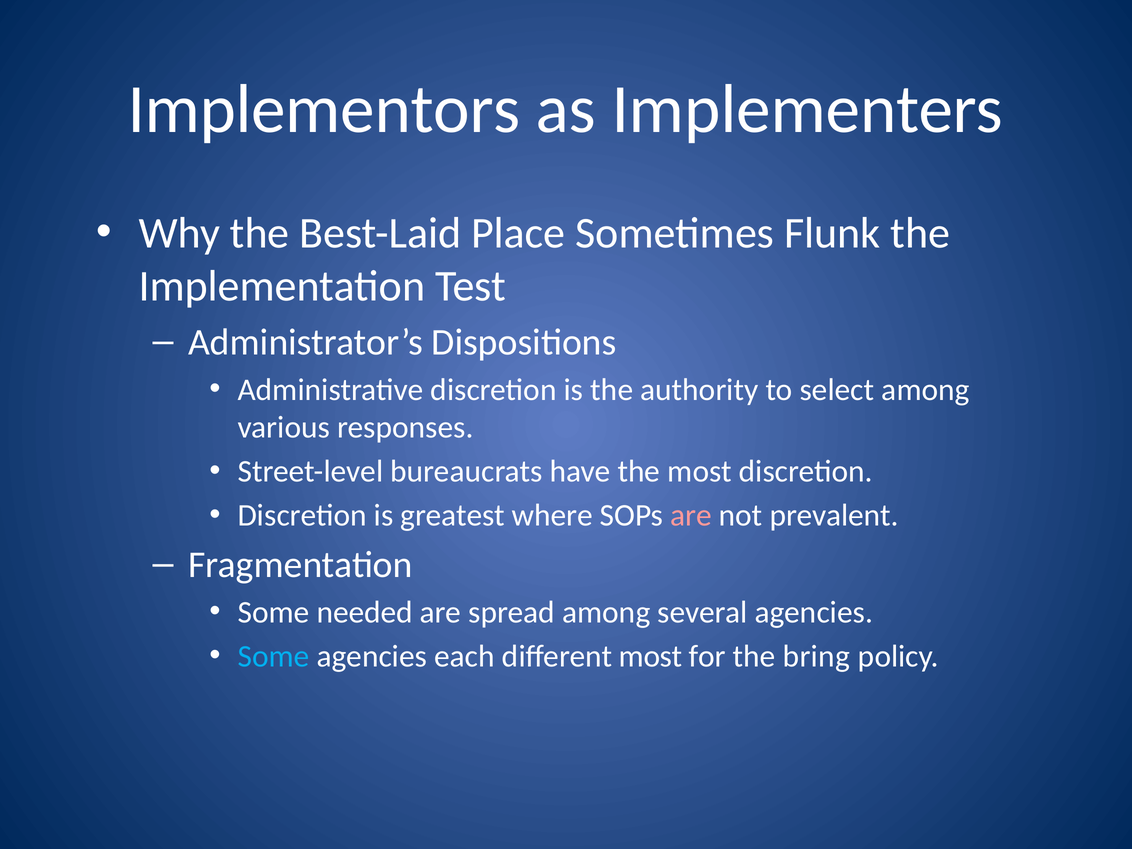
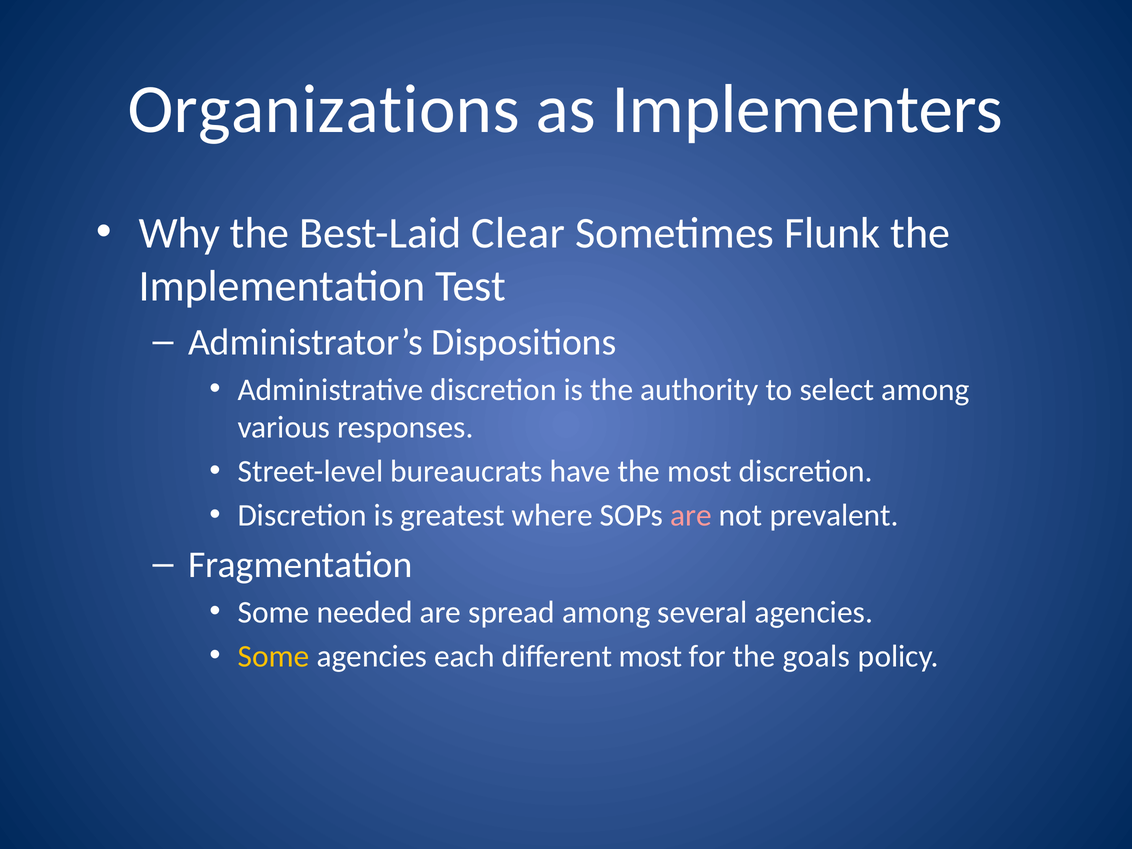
Implementors: Implementors -> Organizations
Place: Place -> Clear
Some at (274, 656) colour: light blue -> yellow
bring: bring -> goals
